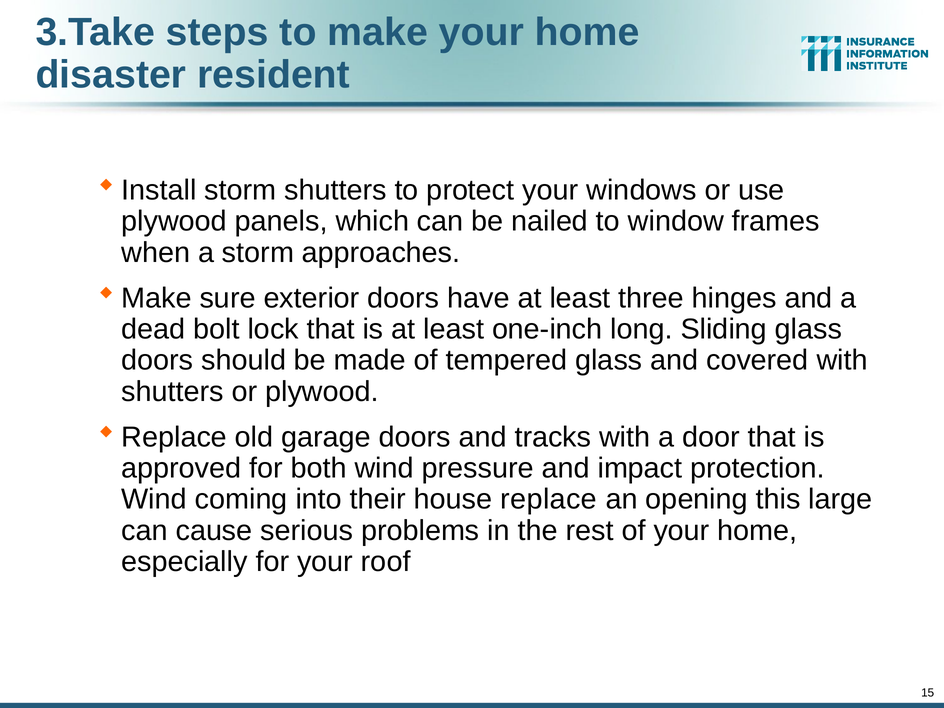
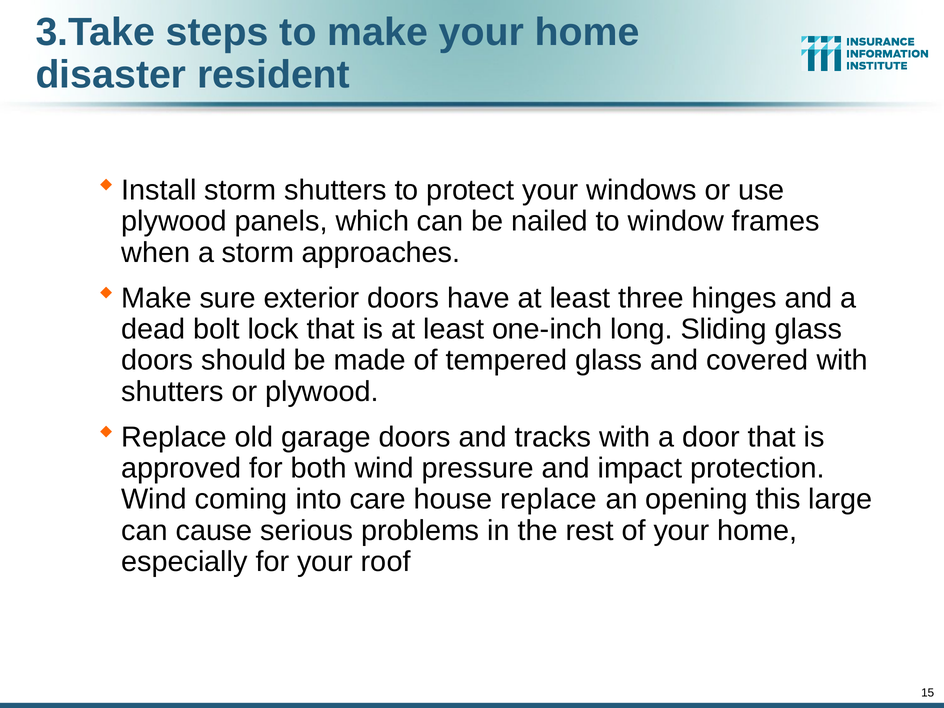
their: their -> care
